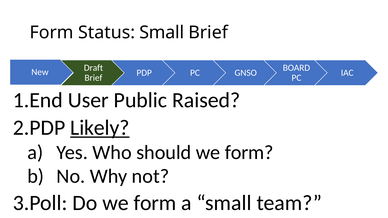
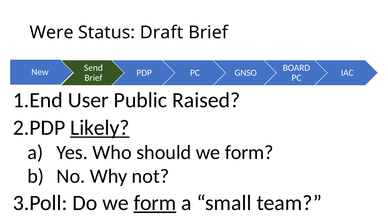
Form at (52, 33): Form -> Were
Status Small: Small -> Draft
Draft: Draft -> Send
form at (155, 203) underline: none -> present
